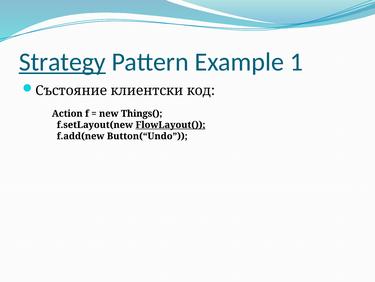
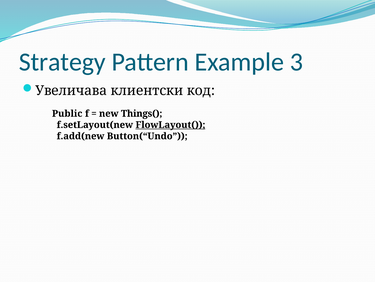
Strategy underline: present -> none
1: 1 -> 3
Състояние: Състояние -> Увеличава
Action: Action -> Public
